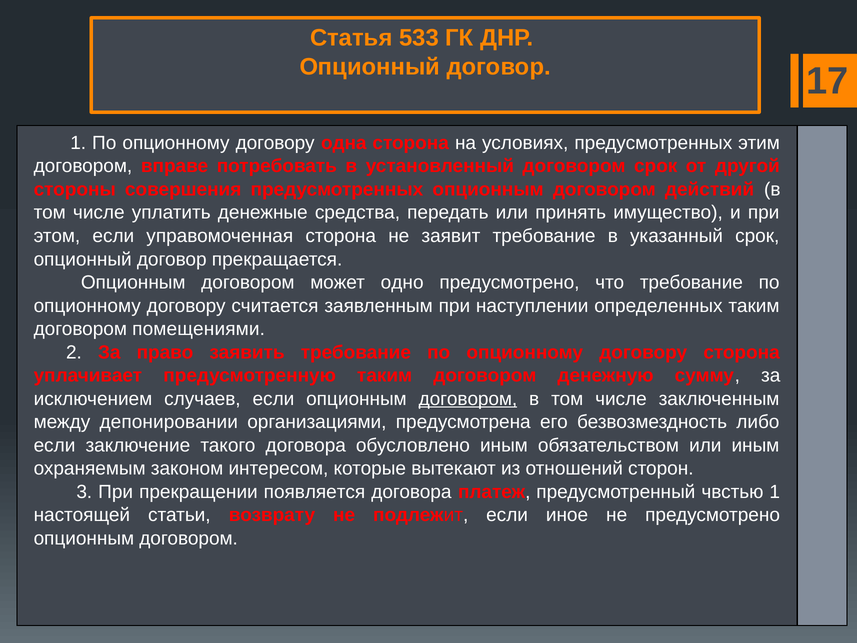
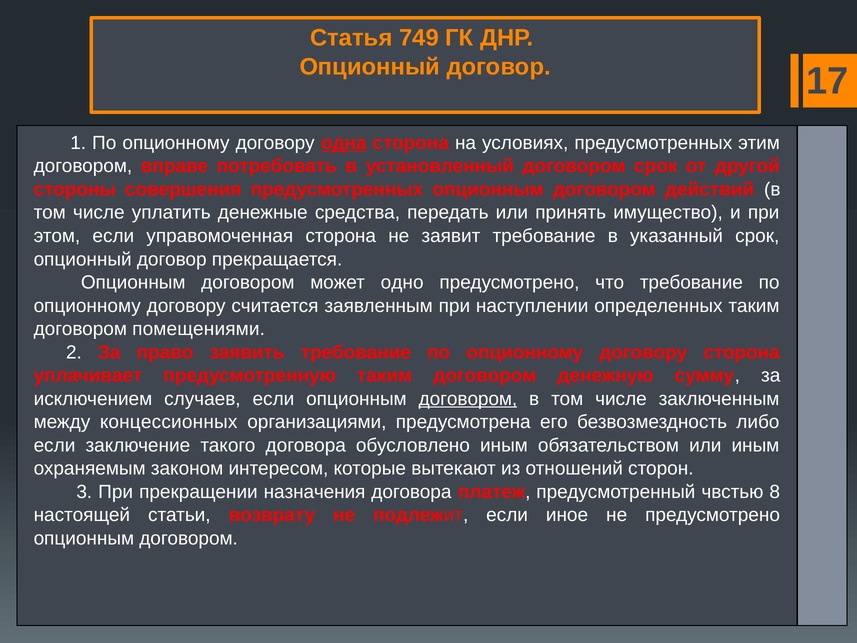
533: 533 -> 749
одна underline: none -> present
депонировании: депонировании -> концессионных
появляется: появляется -> назначения
чвстью 1: 1 -> 8
